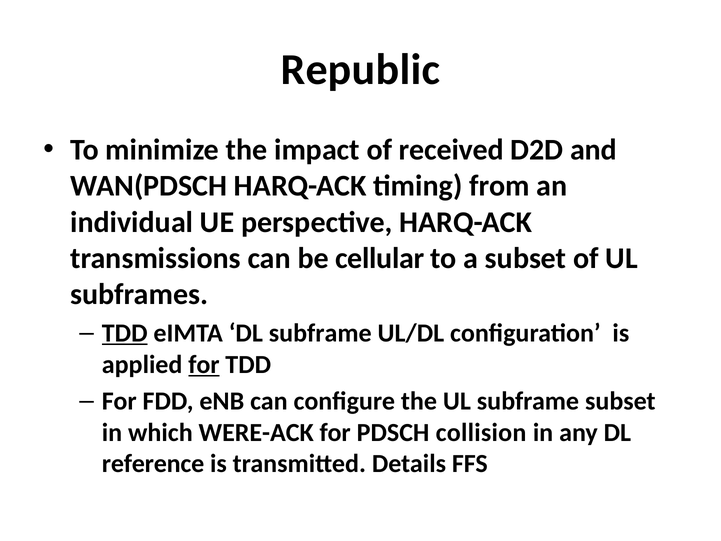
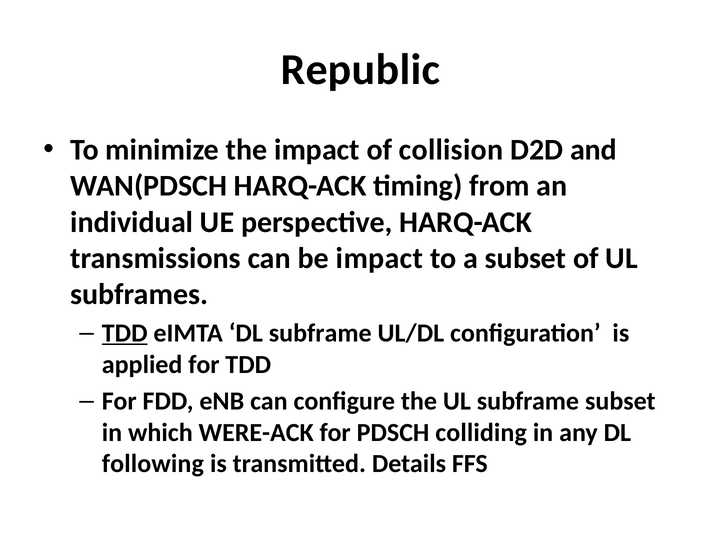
received: received -> collision
be cellular: cellular -> impact
for at (204, 364) underline: present -> none
collision: collision -> colliding
reference: reference -> following
